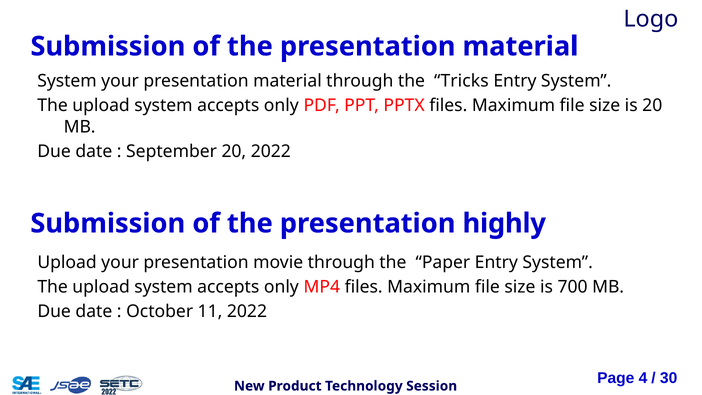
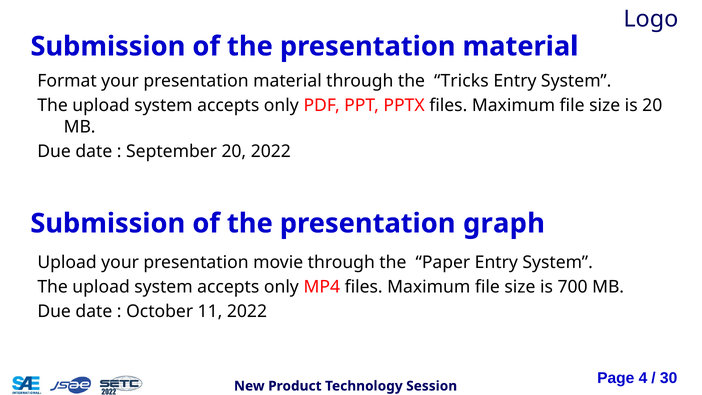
System at (67, 81): System -> Format
highly: highly -> graph
